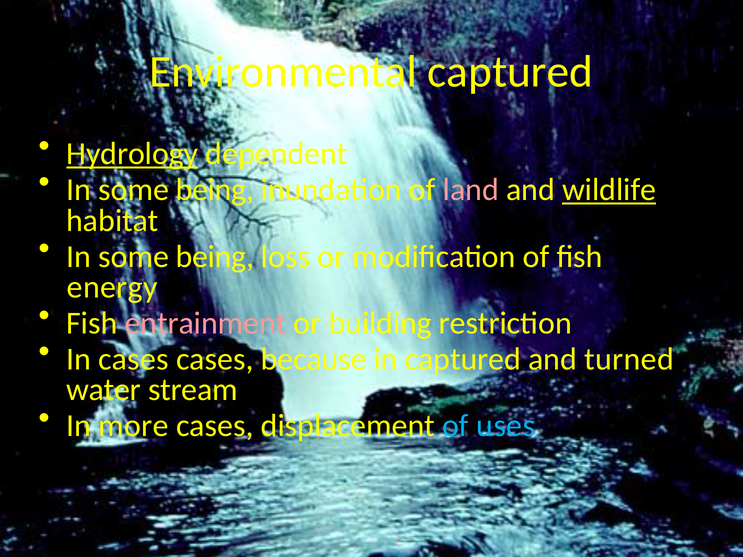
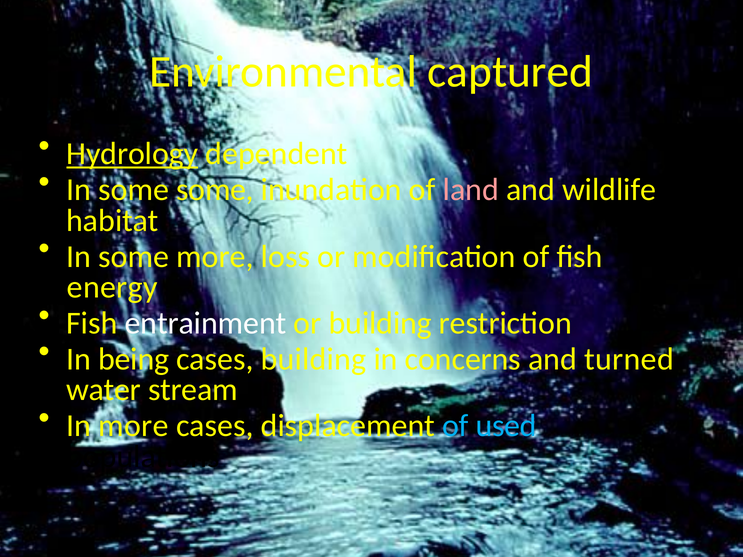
being at (215, 190): being -> some
wildlife underline: present -> none
being at (215, 257): being -> more
entrainment colour: pink -> white
In cases: cases -> being
cases because: because -> building
in captured: captured -> concerns
uses: uses -> used
